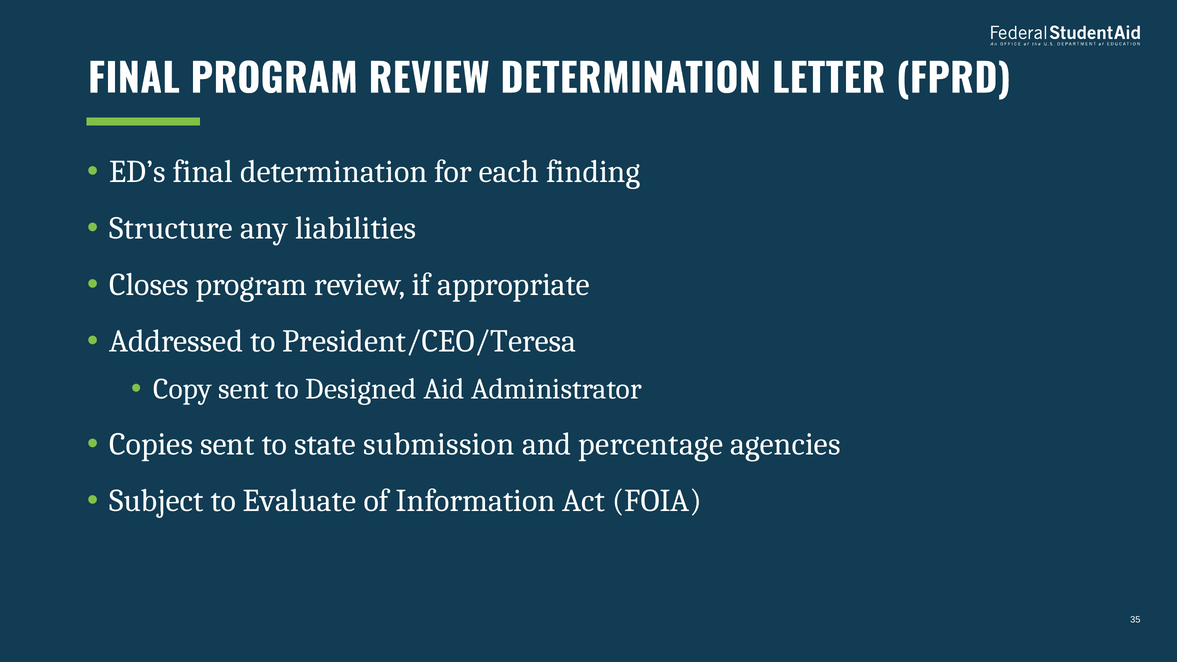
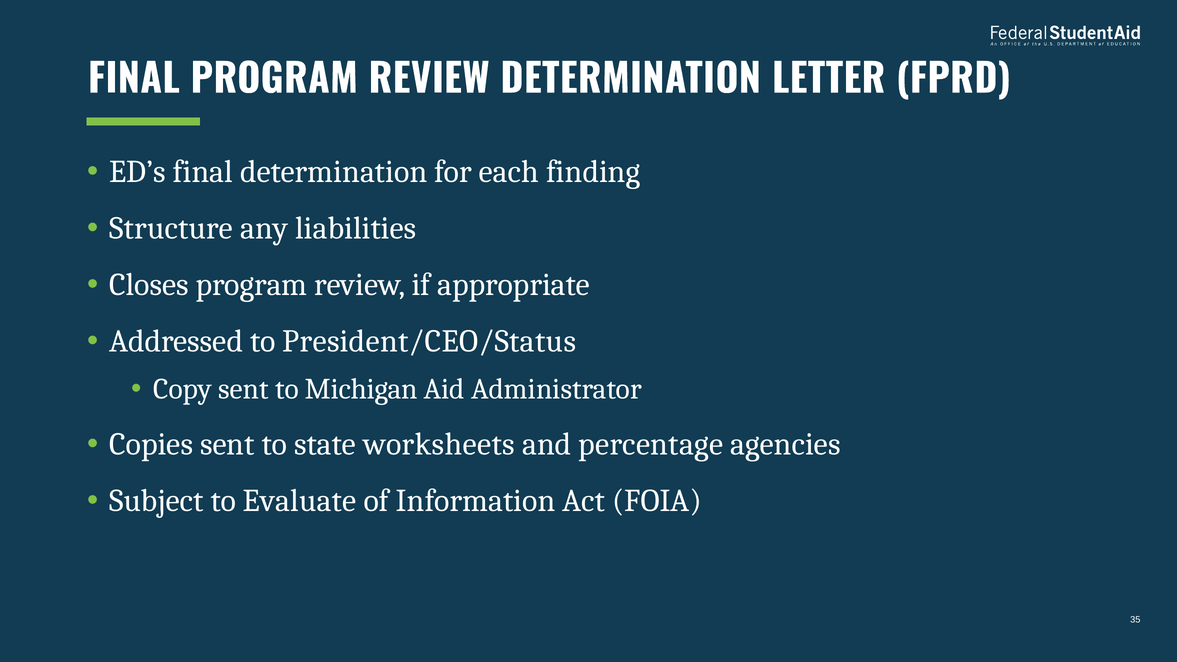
President/CEO/Teresa: President/CEO/Teresa -> President/CEO/Status
Designed: Designed -> Michigan
submission: submission -> worksheets
